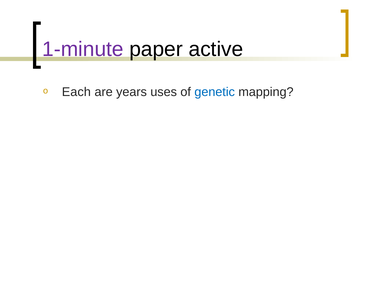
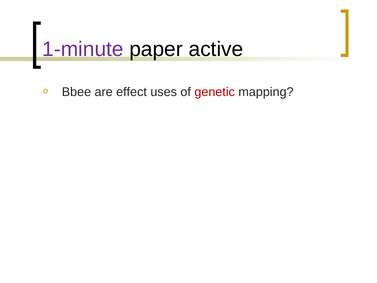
Each: Each -> Bbee
years: years -> effect
genetic colour: blue -> red
